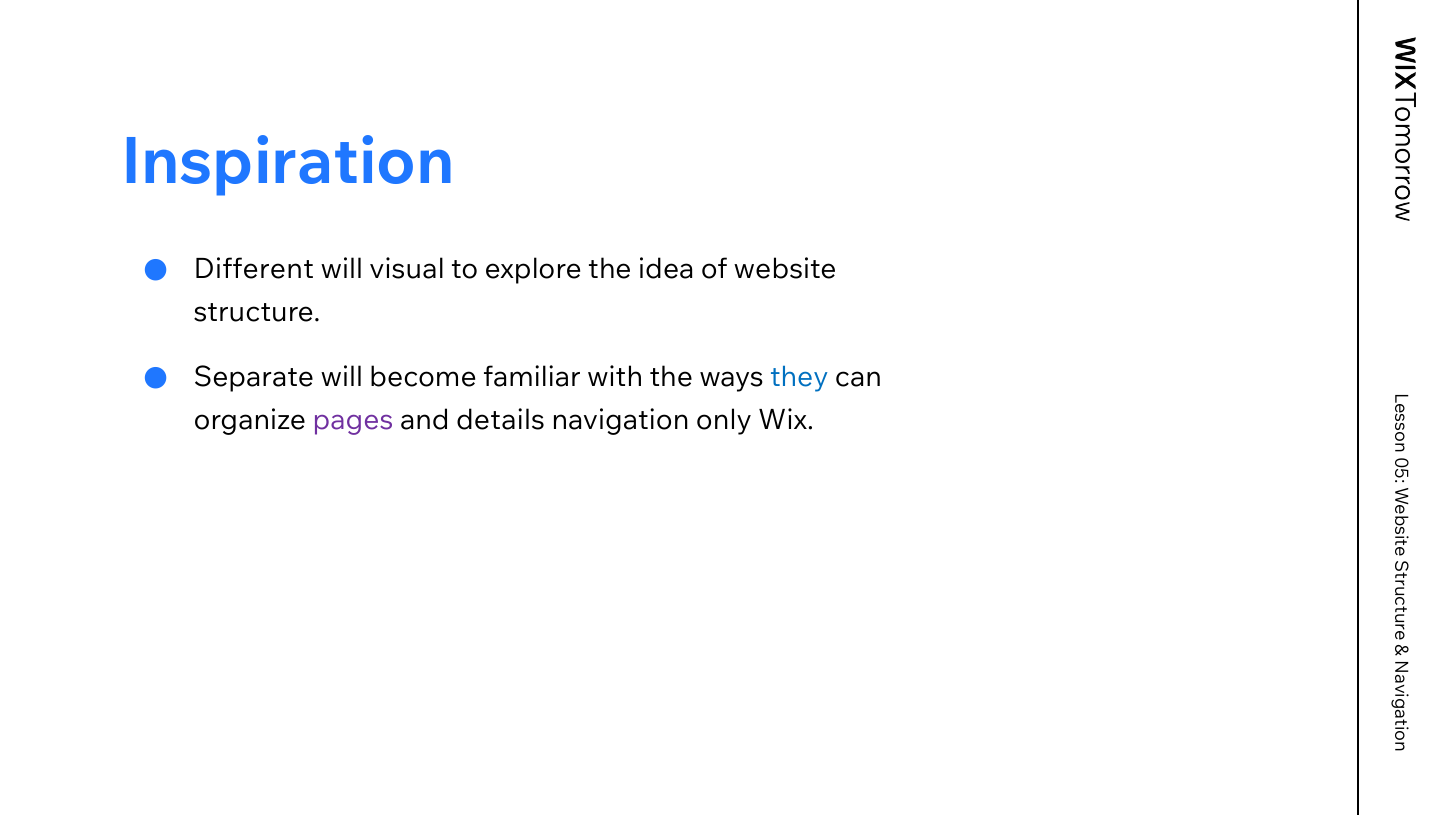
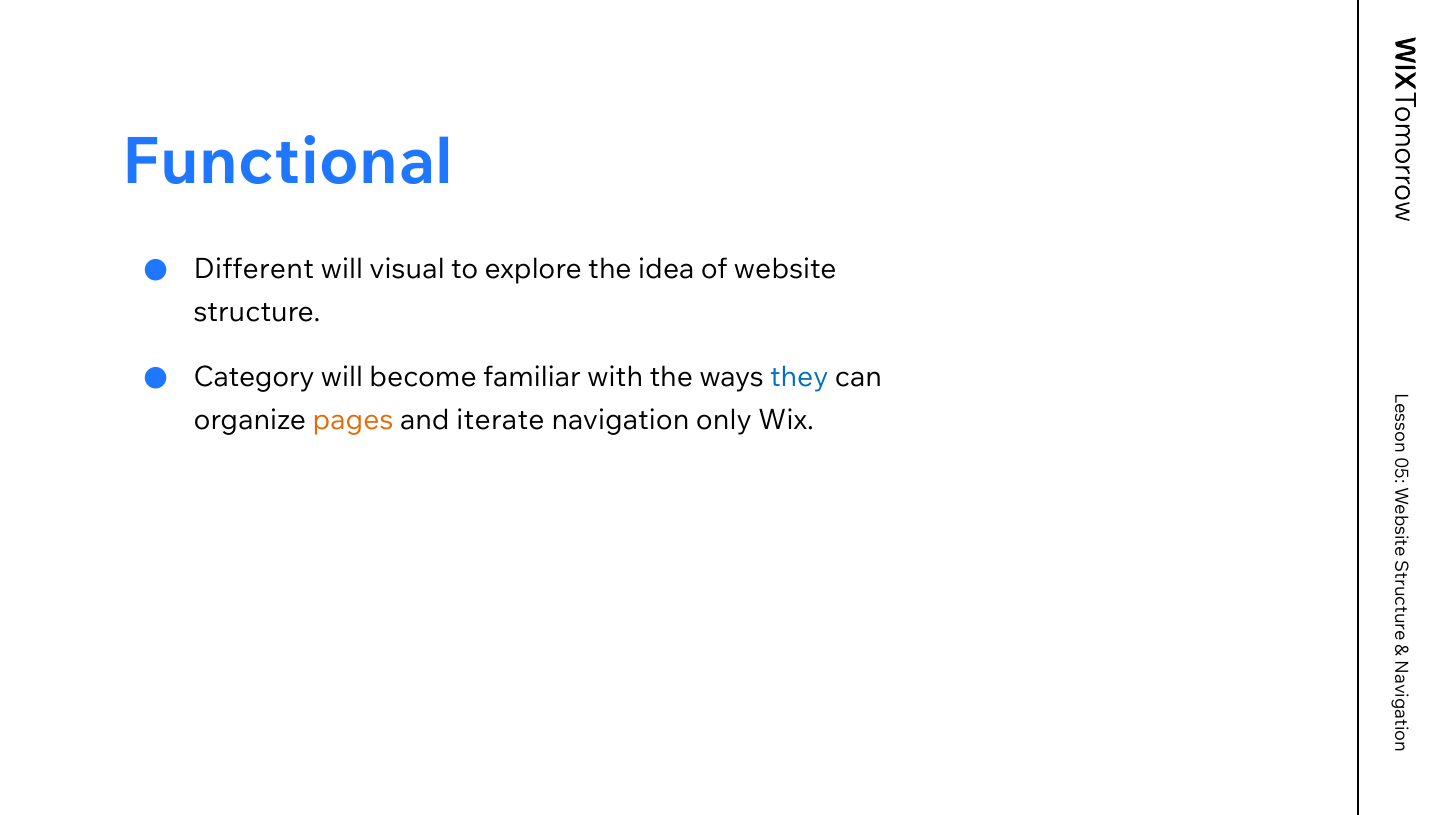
Inspiration: Inspiration -> Functional
Separate: Separate -> Category
pages colour: purple -> orange
details: details -> iterate
